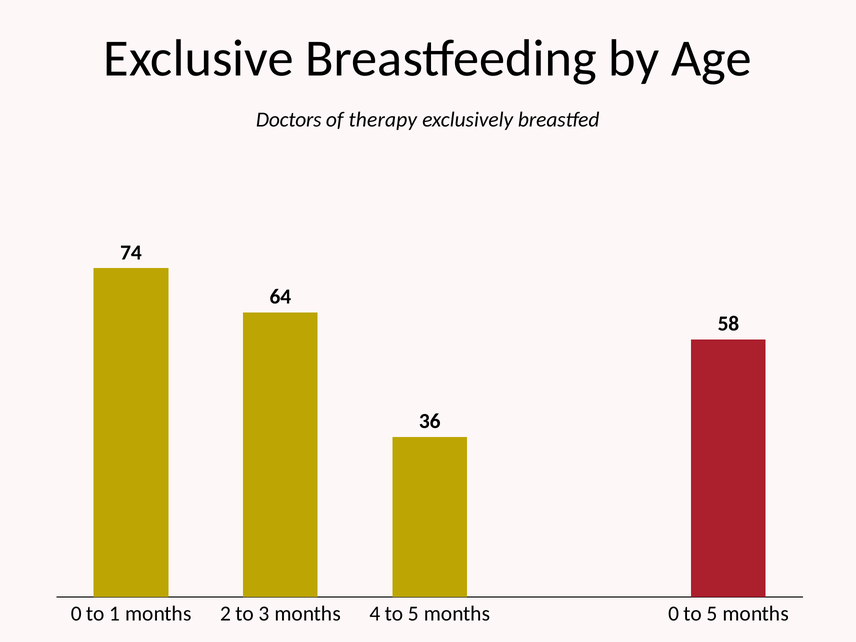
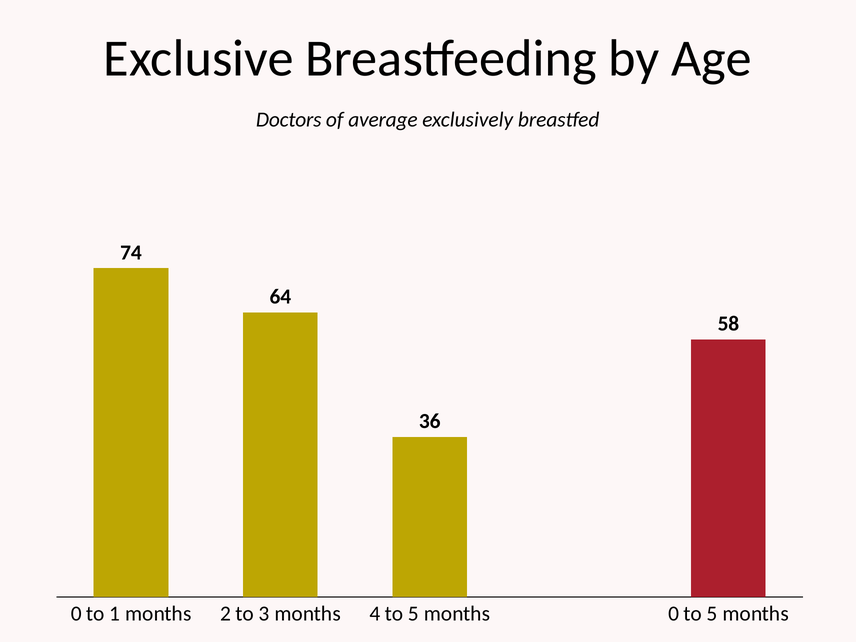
therapy: therapy -> average
